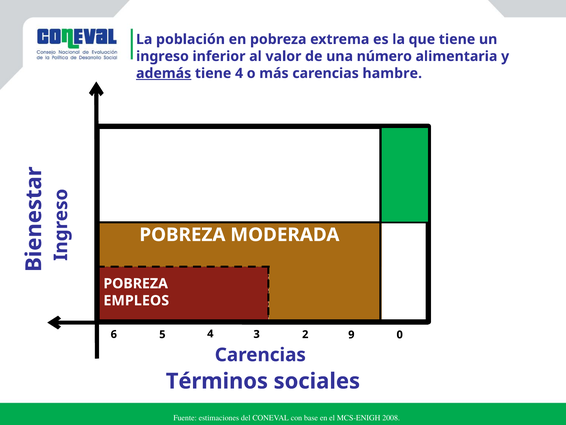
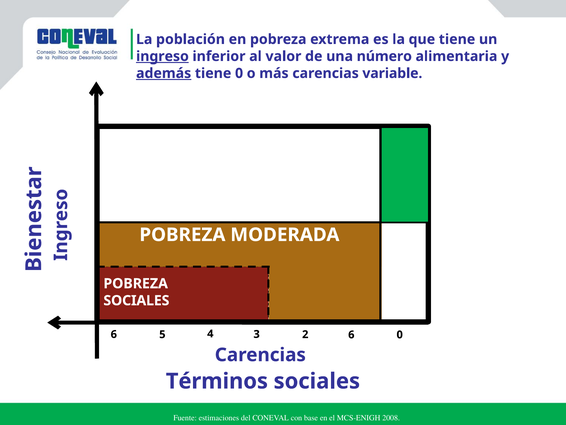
ingreso underline: none -> present
tiene 4: 4 -> 0
hambre: hambre -> variable
EMPLEOS at (136, 300): EMPLEOS -> SOCIALES
2 9: 9 -> 6
